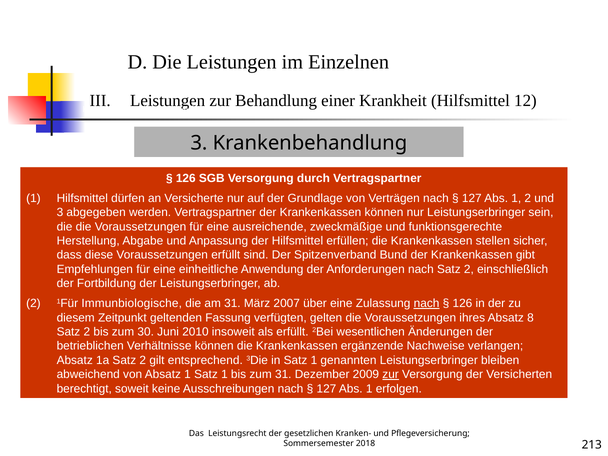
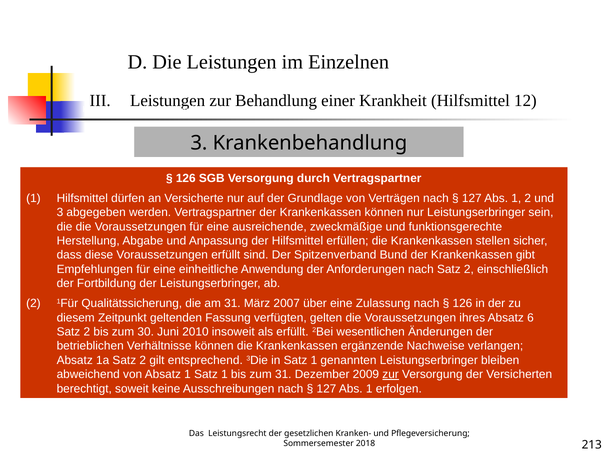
Immunbiologische: Immunbiologische -> Qualitätssicherung
nach at (427, 303) underline: present -> none
8: 8 -> 6
